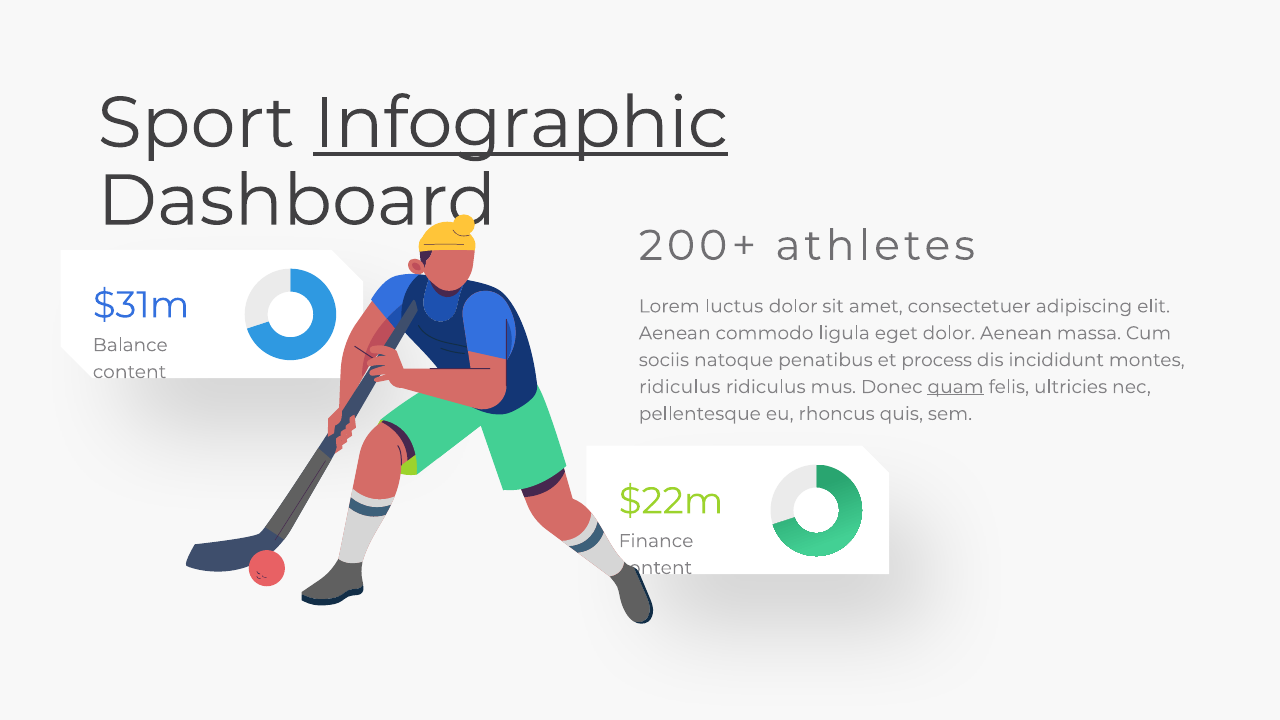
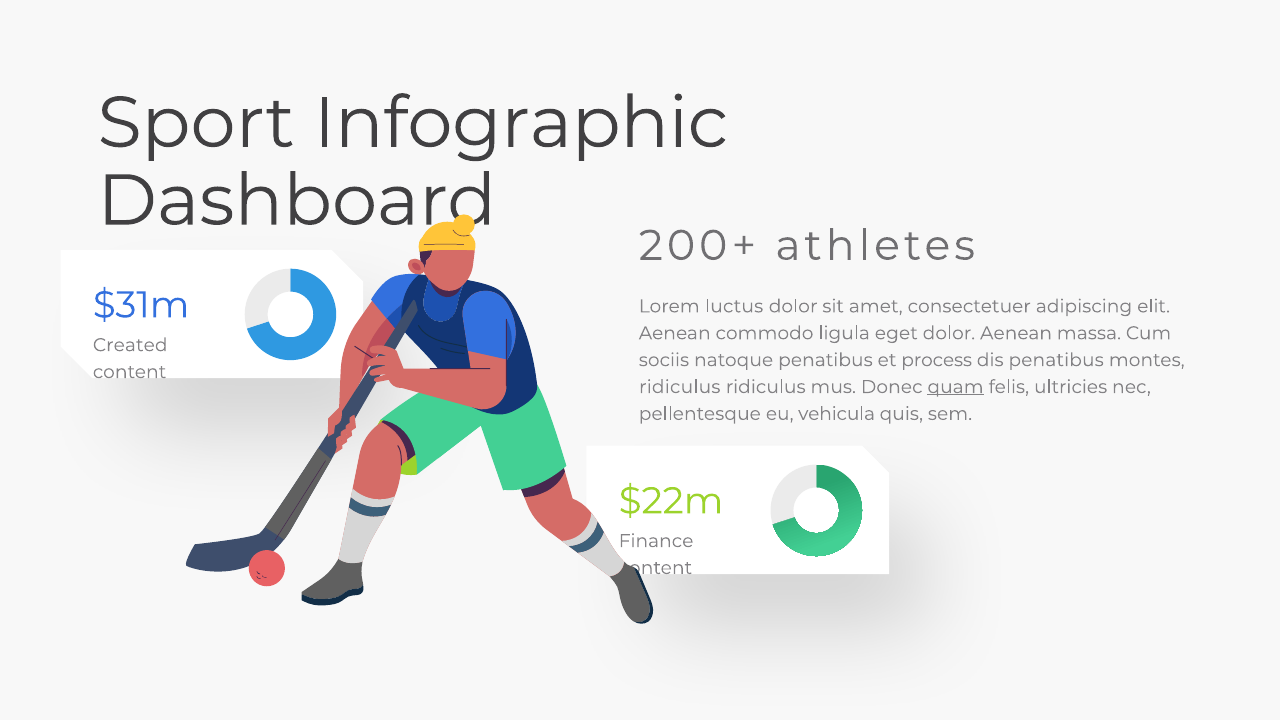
Infographic underline: present -> none
Balance: Balance -> Created
dis incididunt: incididunt -> penatibus
rhoncus: rhoncus -> vehicula
